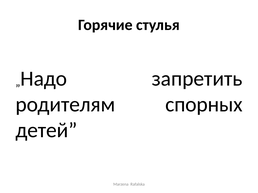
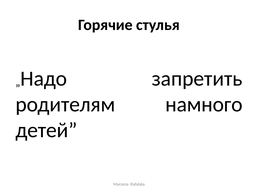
спорных: спорных -> намного
